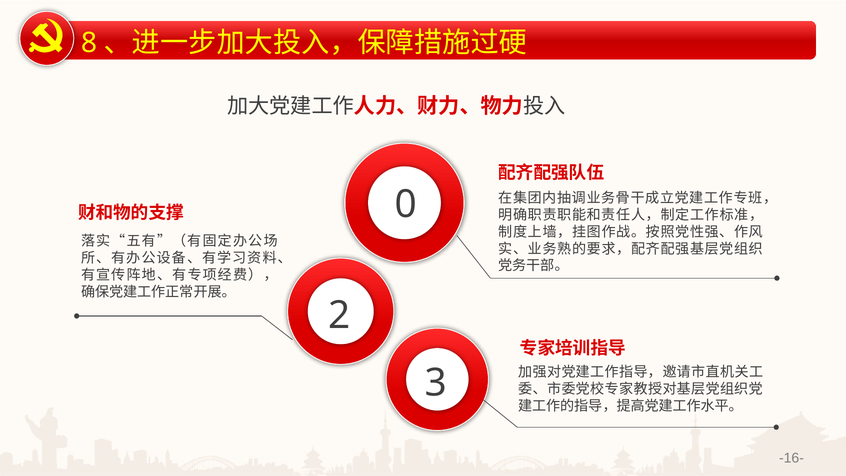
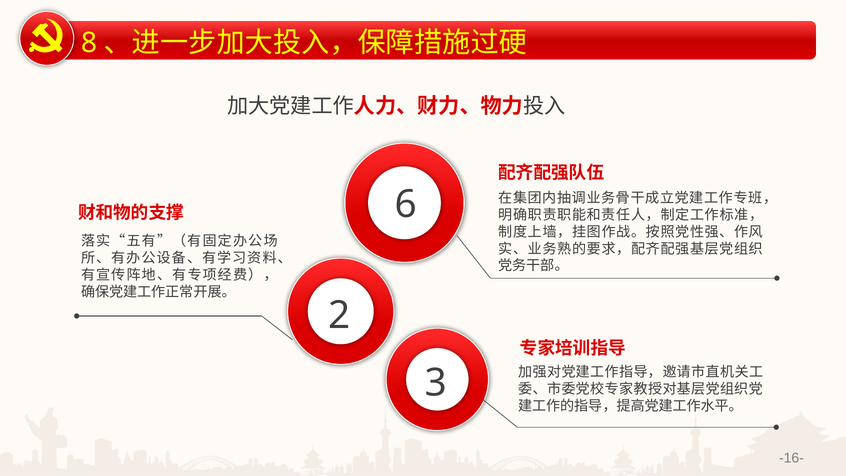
0: 0 -> 6
